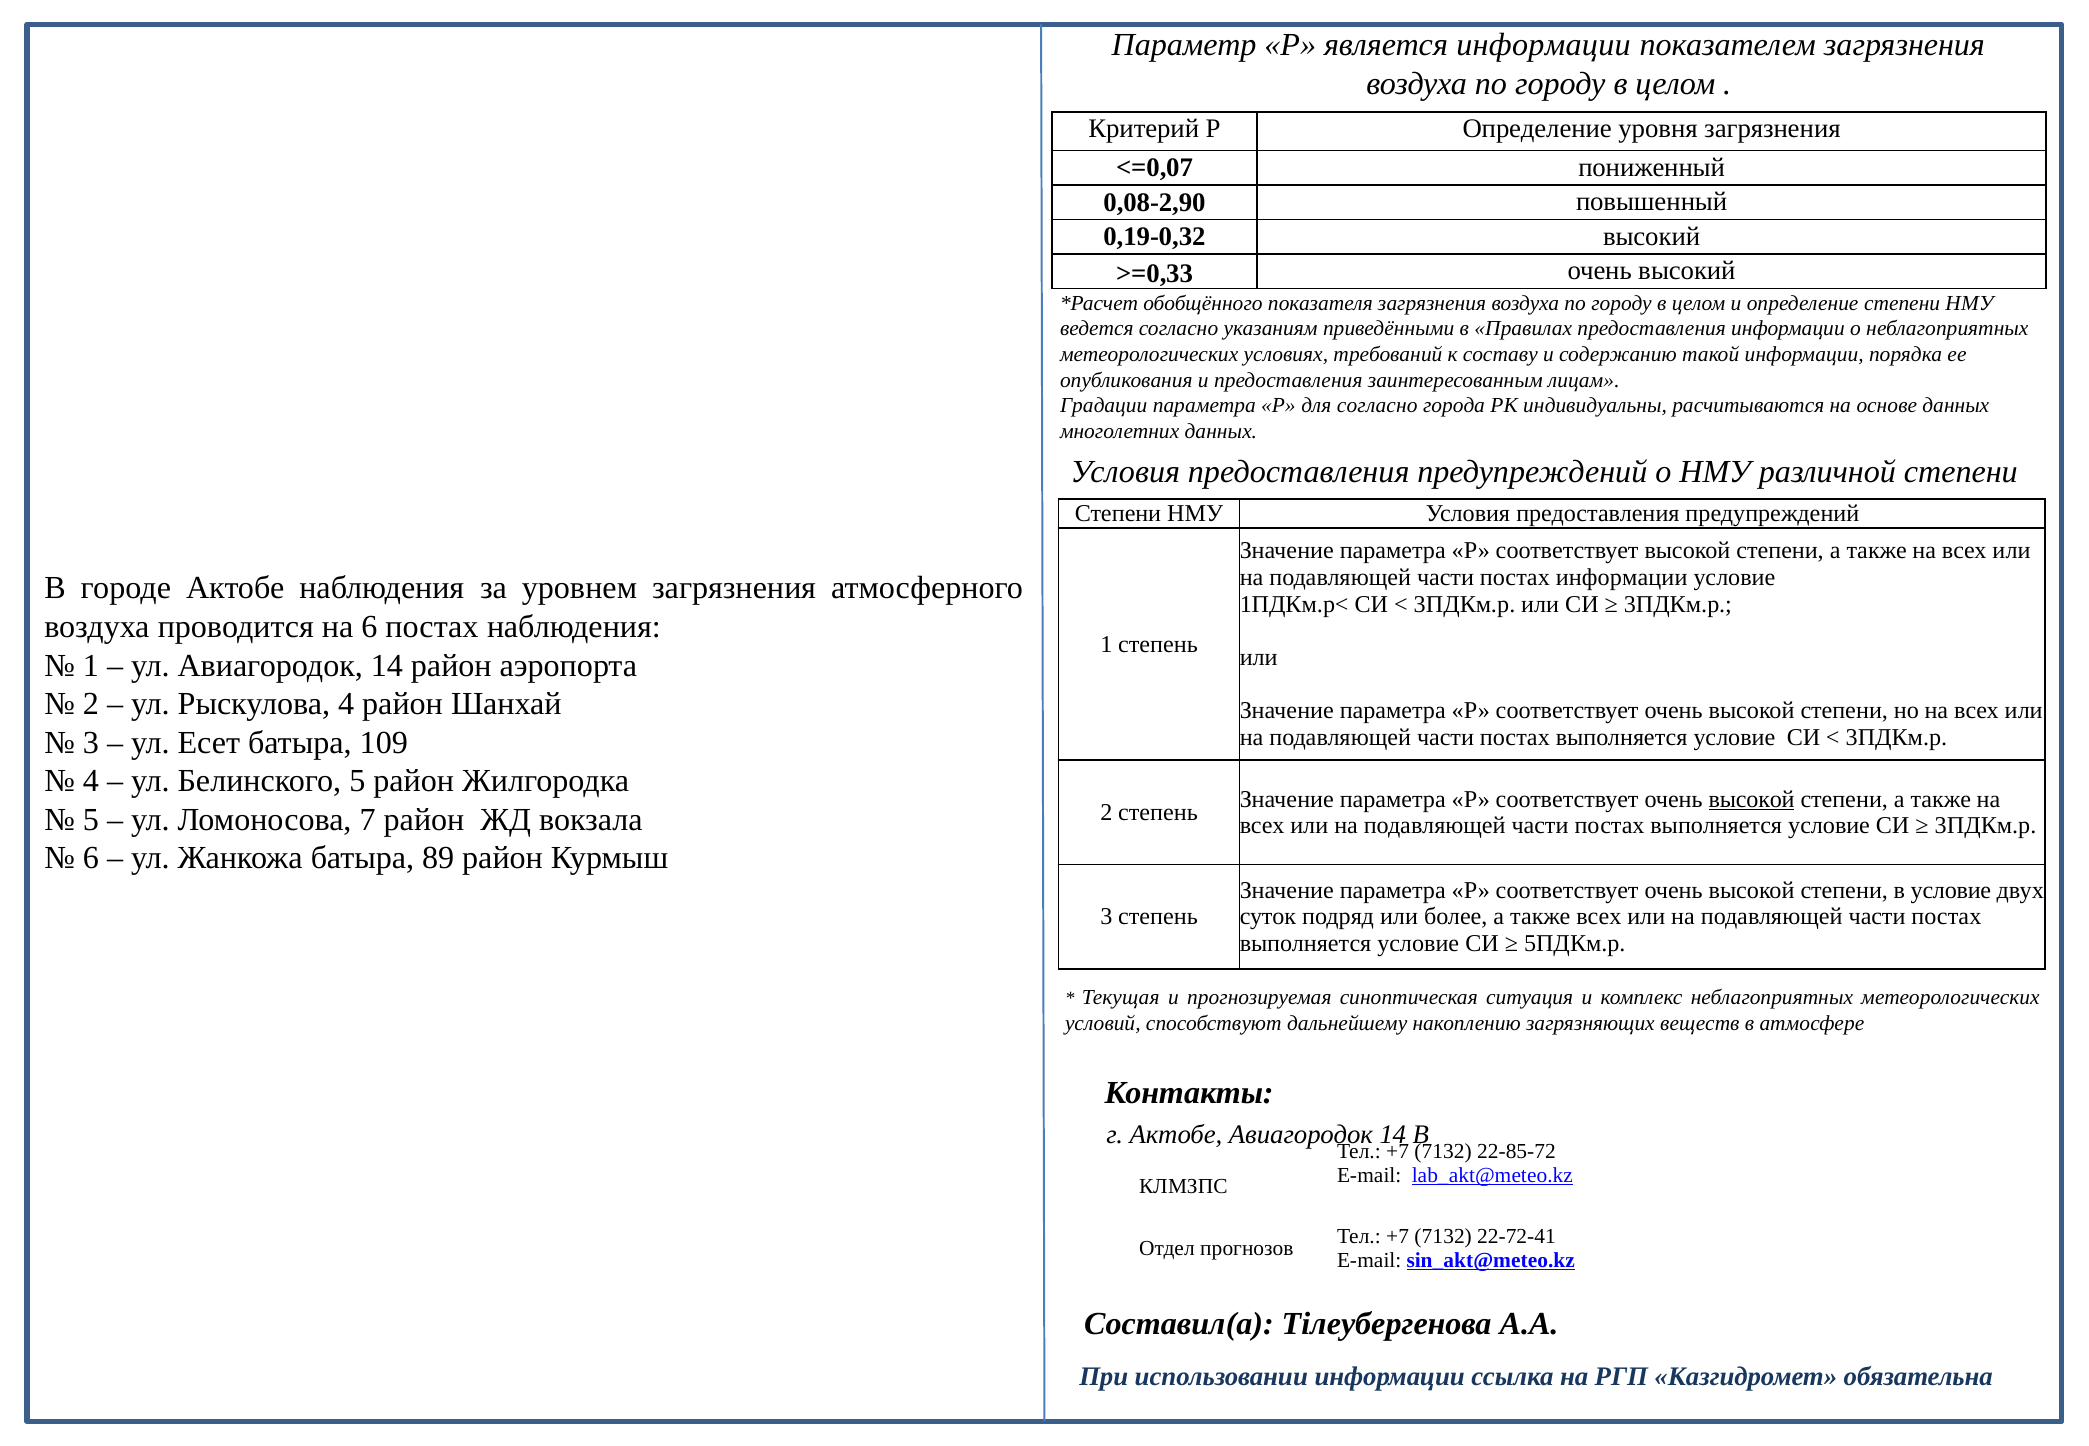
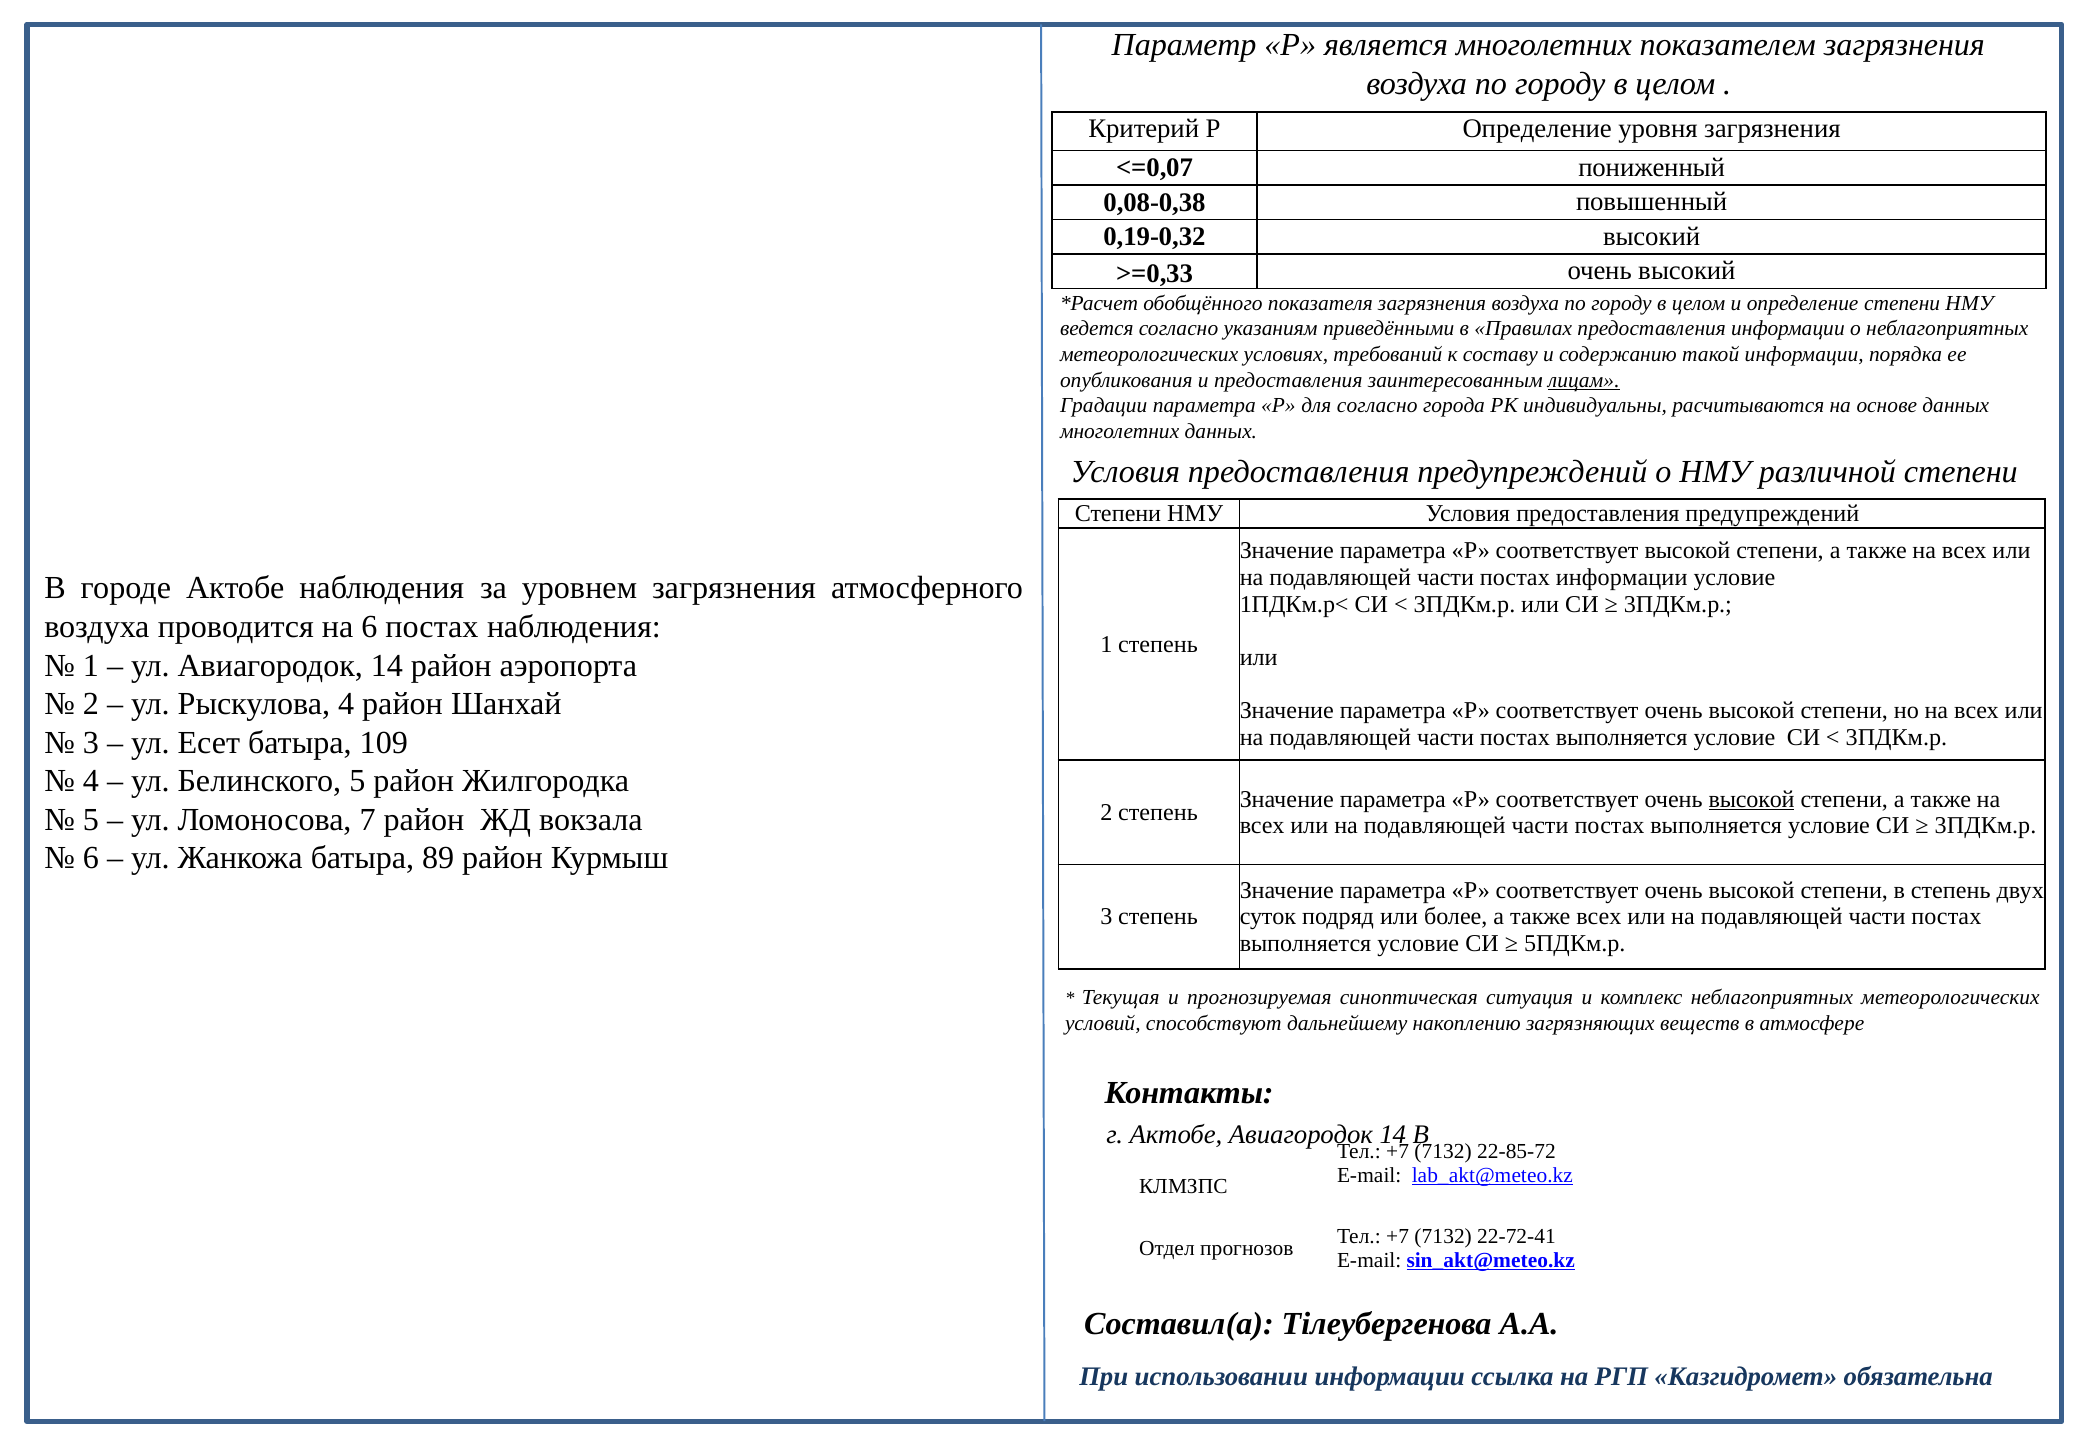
является информации: информации -> многолетних
0,08-2,90: 0,08-2,90 -> 0,08-0,38
лицам underline: none -> present
в условие: условие -> степень
